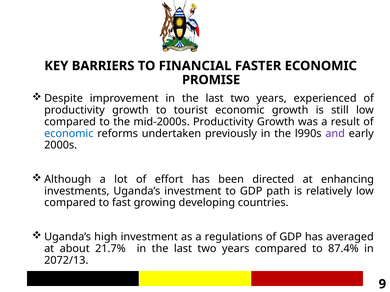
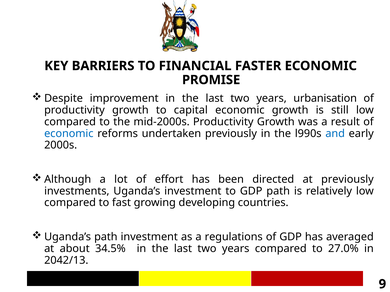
experienced: experienced -> urbanisation
tourist: tourist -> capital
and colour: purple -> blue
at enhancing: enhancing -> previously
Uganda’s high: high -> path
21.7%: 21.7% -> 34.5%
87.4%: 87.4% -> 27.0%
2072/13: 2072/13 -> 2042/13
